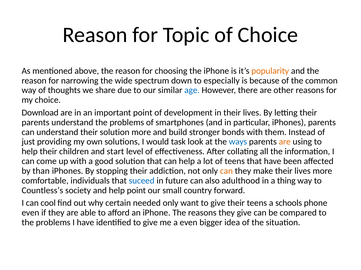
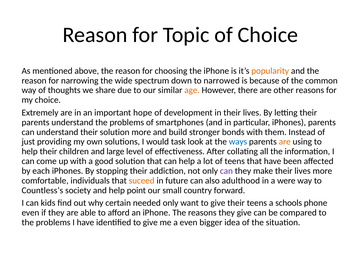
especially: especially -> narrowed
age colour: blue -> orange
Download: Download -> Extremely
important point: point -> hope
start: start -> large
than: than -> each
can at (226, 171) colour: orange -> purple
suceed colour: blue -> orange
thing: thing -> were
cool: cool -> kids
